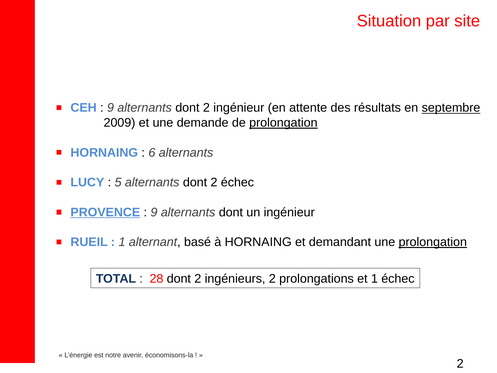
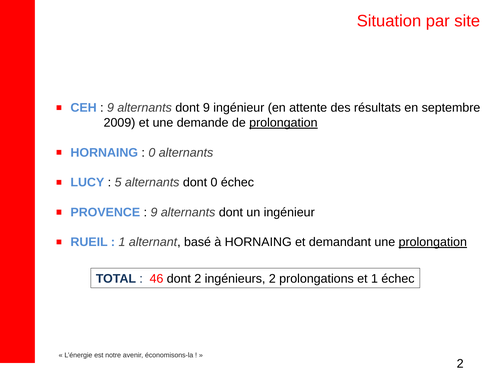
9 alternants dont 2: 2 -> 9
septembre underline: present -> none
6 at (152, 153): 6 -> 0
5 alternants dont 2: 2 -> 0
PROVENCE underline: present -> none
28: 28 -> 46
